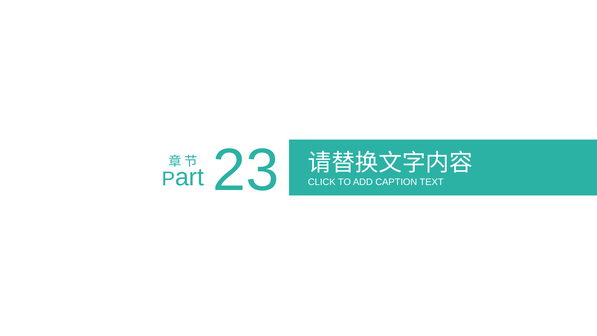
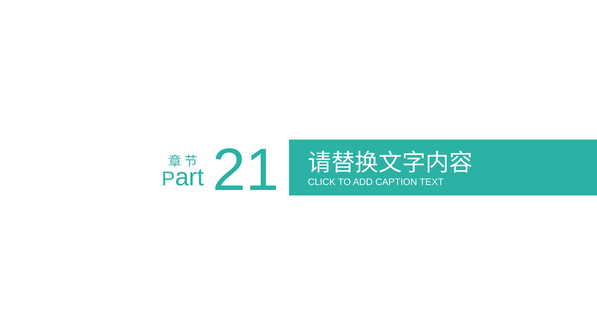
23: 23 -> 21
